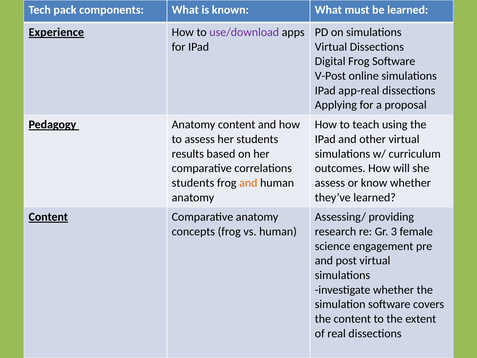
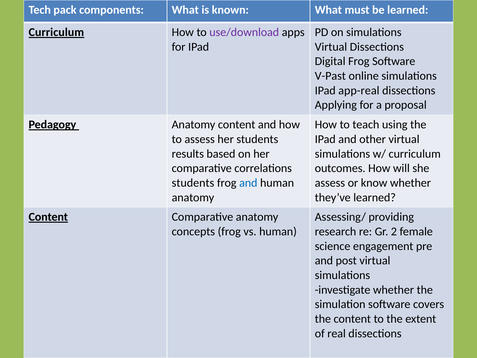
Experience at (56, 32): Experience -> Curriculum
V-Post: V-Post -> V-Past
and at (248, 183) colour: orange -> blue
3: 3 -> 2
